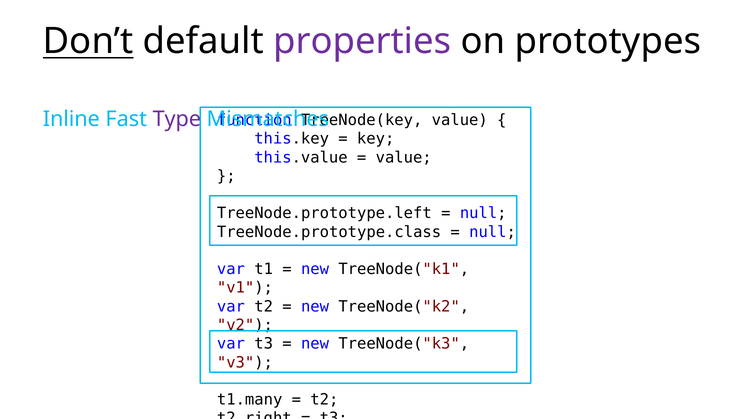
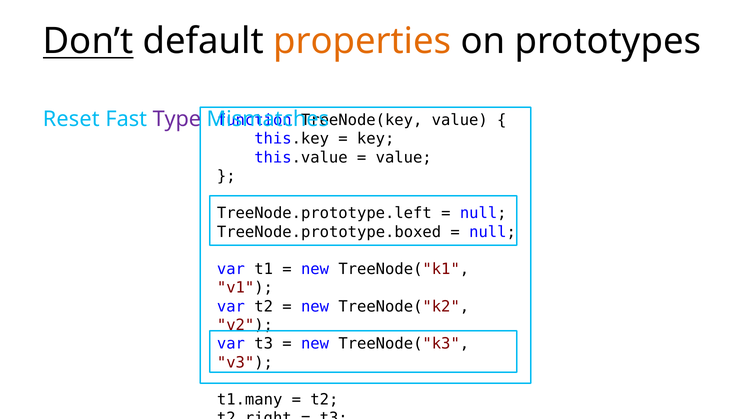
properties colour: purple -> orange
Inline: Inline -> Reset
TreeNode.prototype.class: TreeNode.prototype.class -> TreeNode.prototype.boxed
